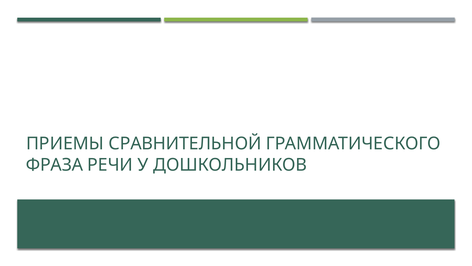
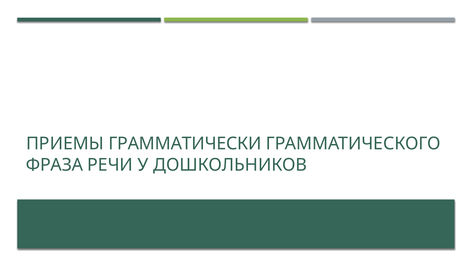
СРАВНИТЕЛЬНОЙ: СРАВНИТЕЛЬНОЙ -> ГРАММАТИЧЕСКИ
